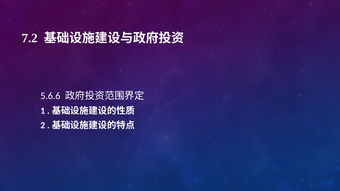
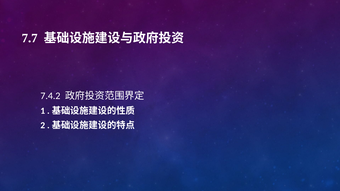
7.2: 7.2 -> 7.7
5.6.6: 5.6.6 -> 7.4.2
